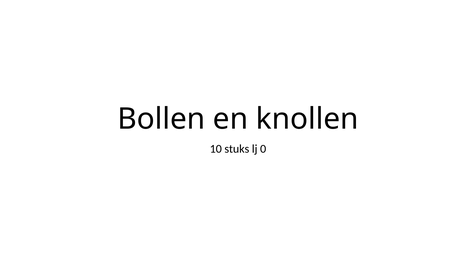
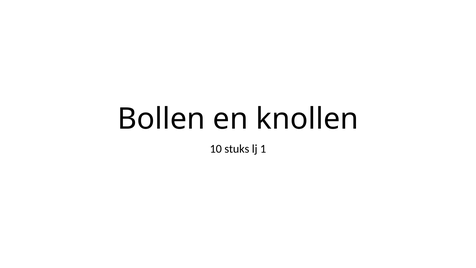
0: 0 -> 1
